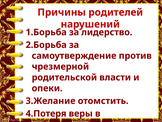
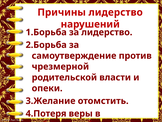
Причины родителей: родителей -> лидерство
